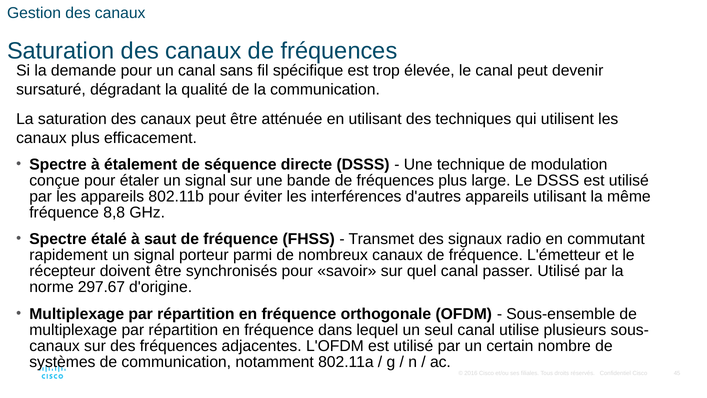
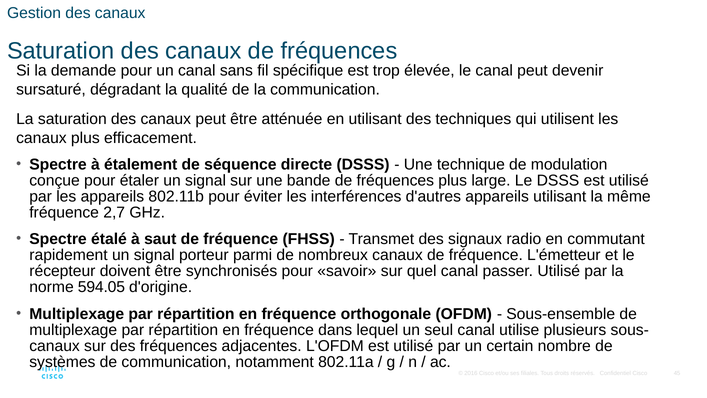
8,8: 8,8 -> 2,7
297.67: 297.67 -> 594.05
